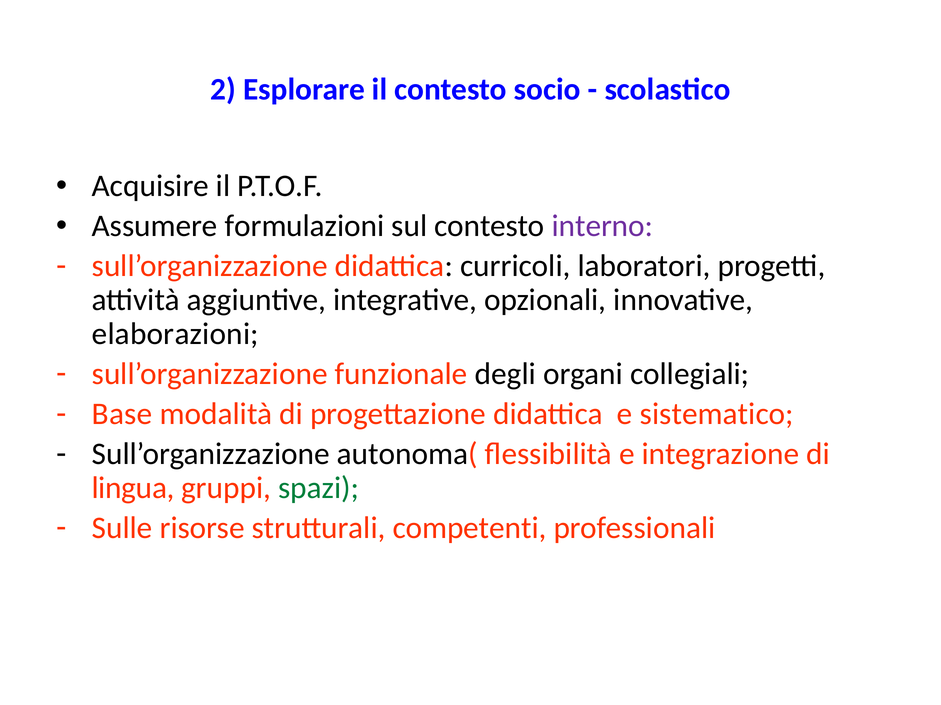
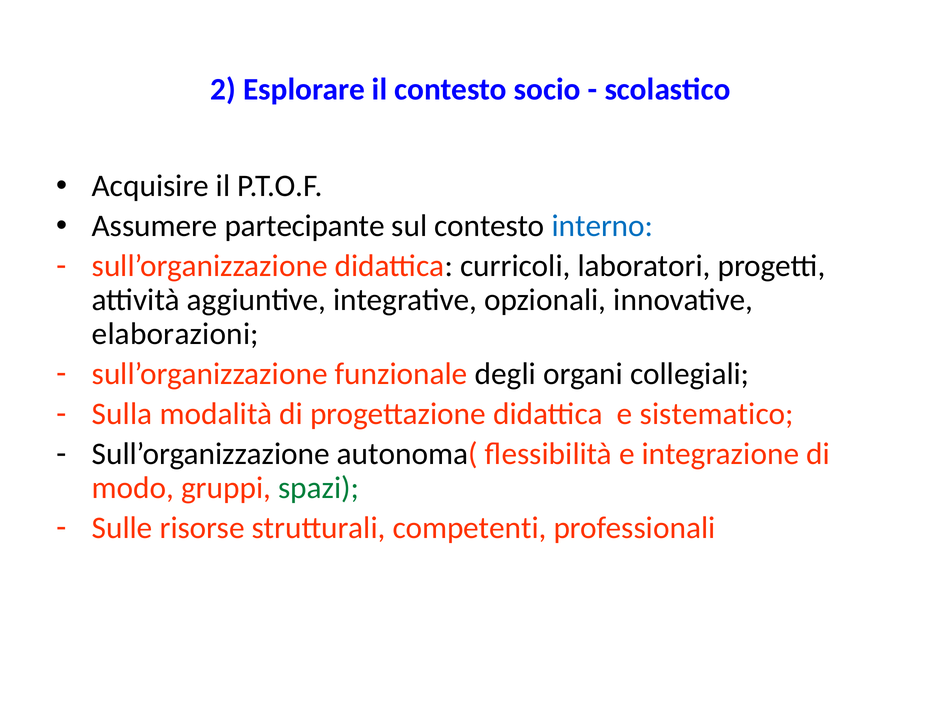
formulazioni: formulazioni -> partecipante
interno colour: purple -> blue
Base: Base -> Sulla
lingua: lingua -> modo
